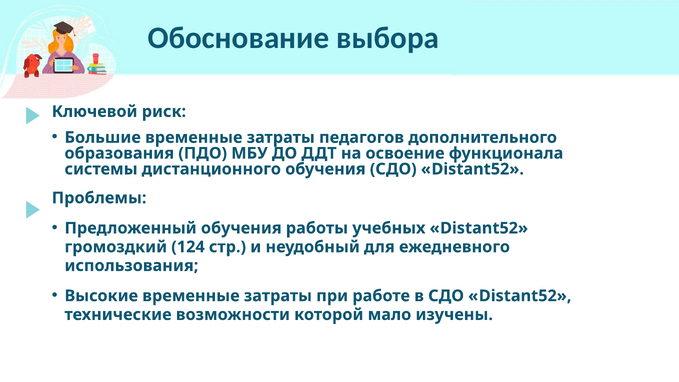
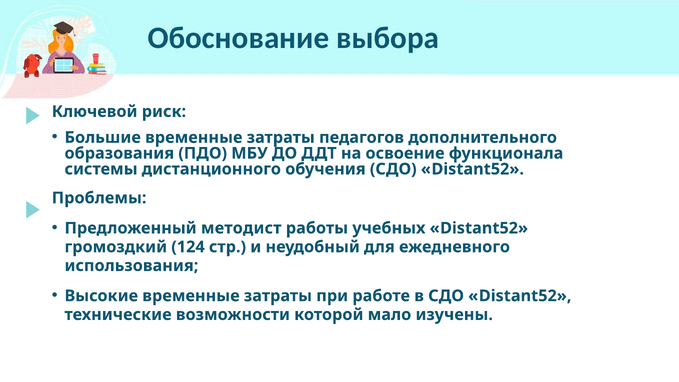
Предложенный обучения: обучения -> методист
